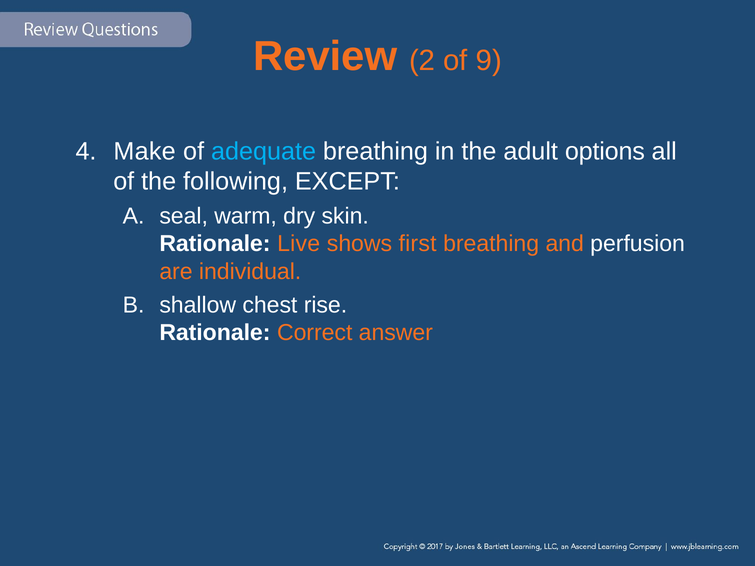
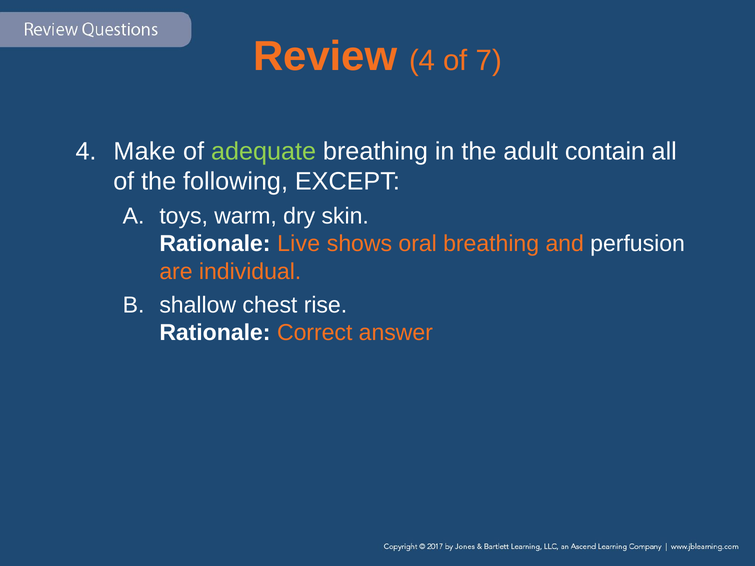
Review 2: 2 -> 4
9: 9 -> 7
adequate colour: light blue -> light green
options: options -> contain
seal: seal -> toys
first: first -> oral
